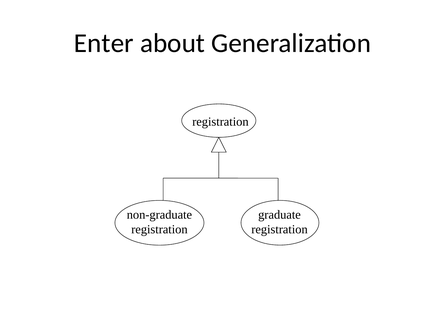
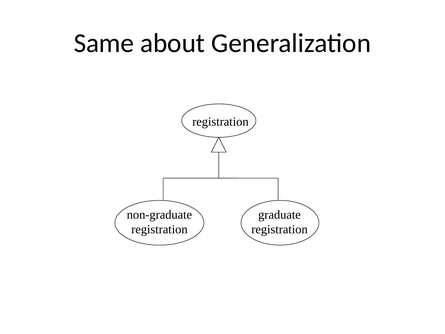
Enter: Enter -> Same
